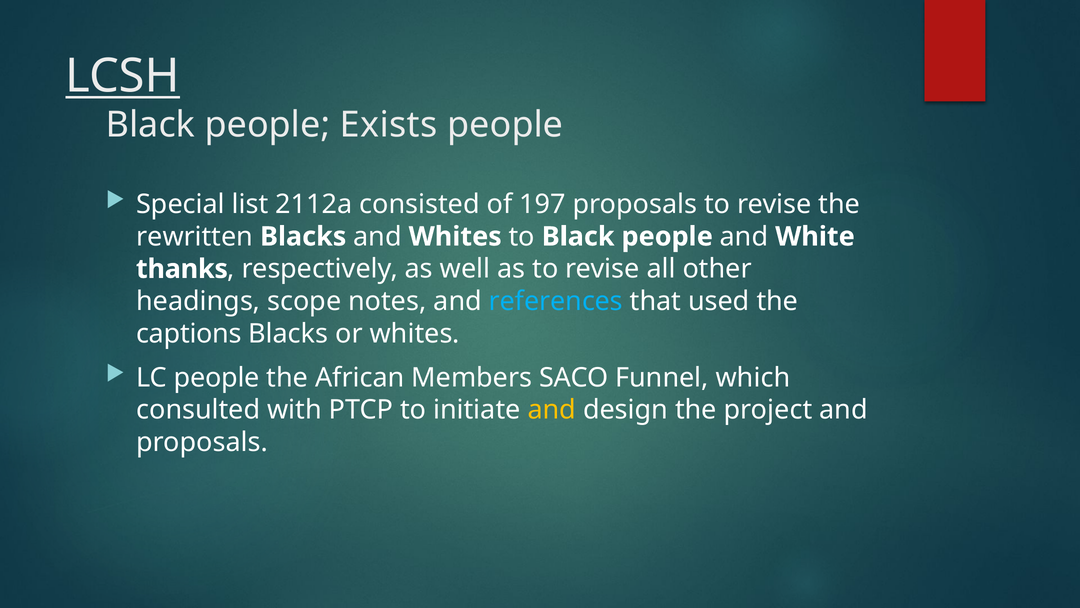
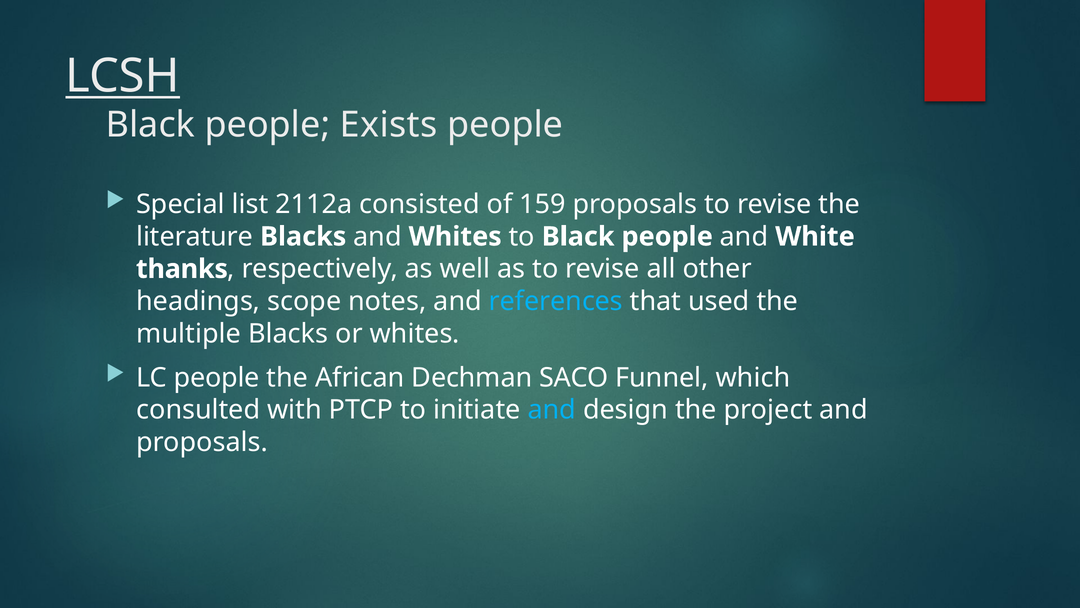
197: 197 -> 159
rewritten: rewritten -> literature
captions: captions -> multiple
Members: Members -> Dechman
and at (552, 410) colour: yellow -> light blue
